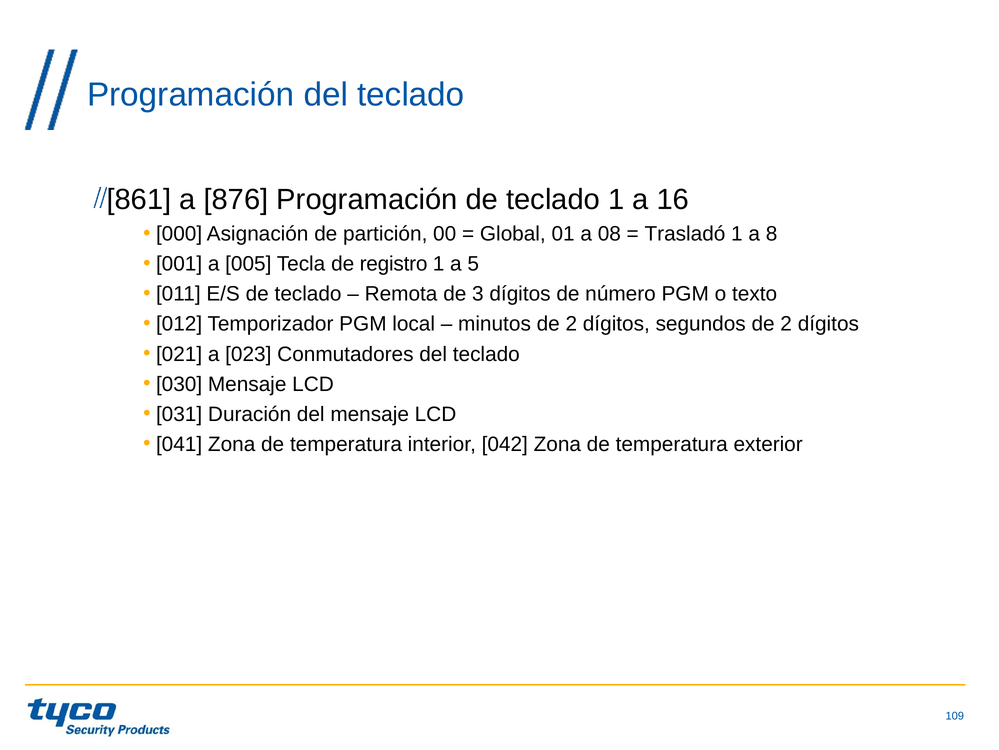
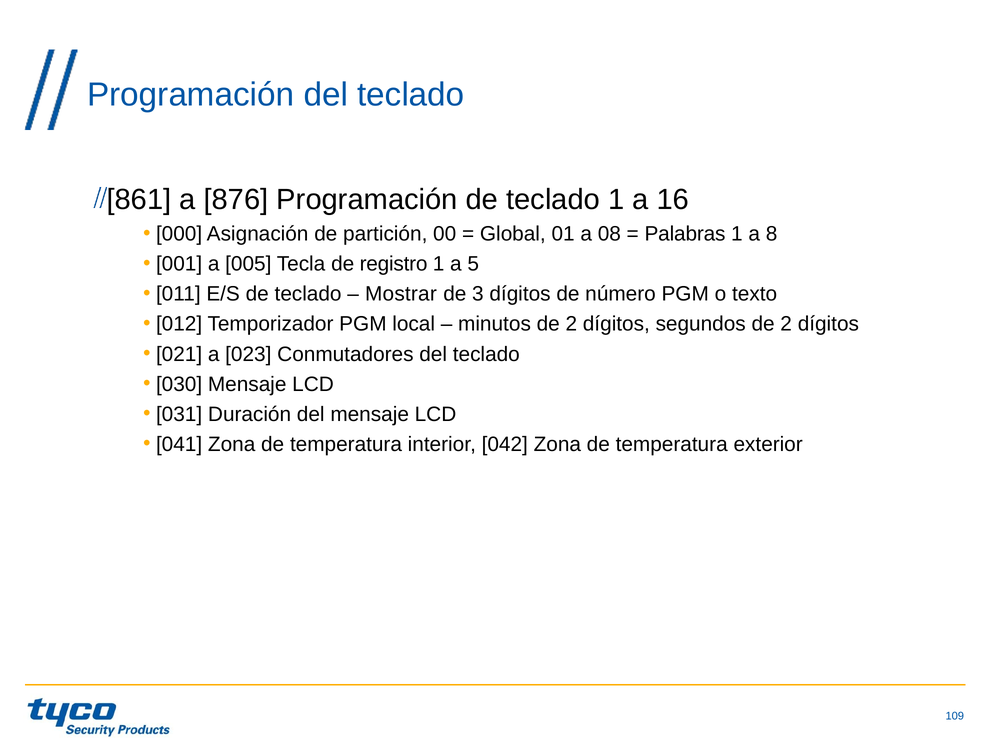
Trasladó: Trasladó -> Palabras
Remota: Remota -> Mostrar
